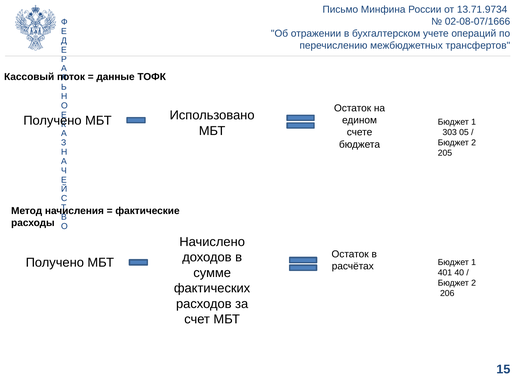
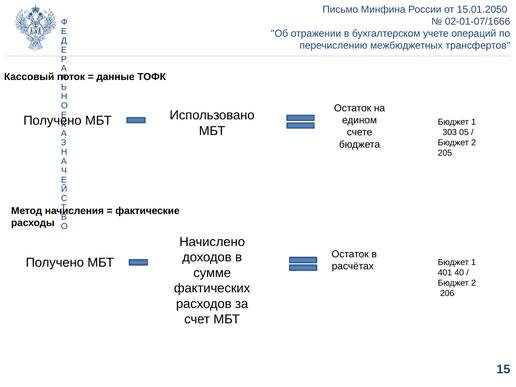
13.71.9734: 13.71.9734 -> 15.01.2050
02-08-07/1666: 02-08-07/1666 -> 02-01-07/1666
